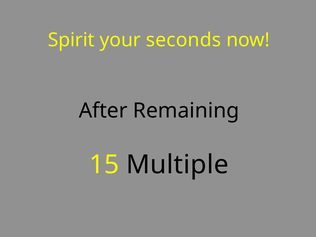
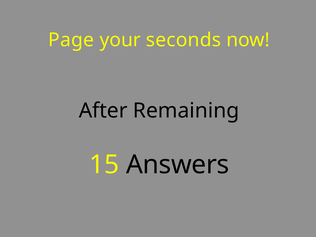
Spirit: Spirit -> Page
Multiple: Multiple -> Answers
